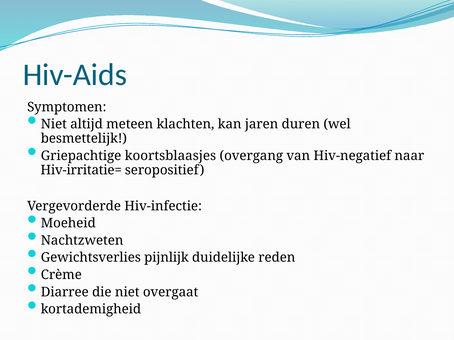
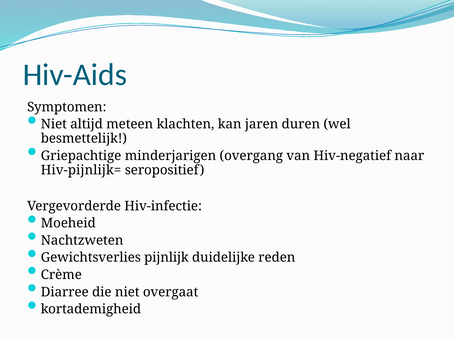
koortsblaasjes: koortsblaasjes -> minderjarigen
Hiv-irritatie=: Hiv-irritatie= -> Hiv-pijnlijk=
